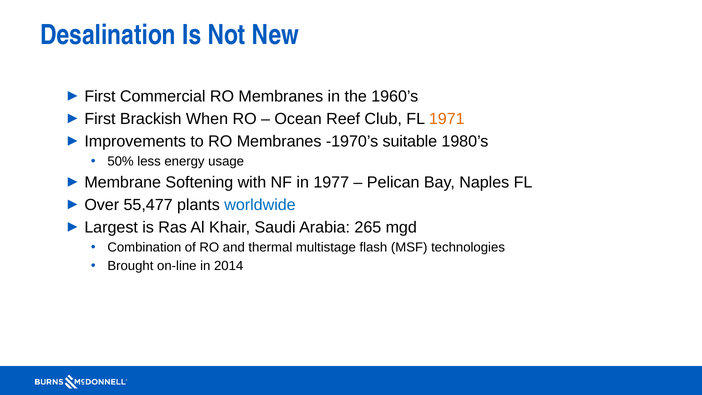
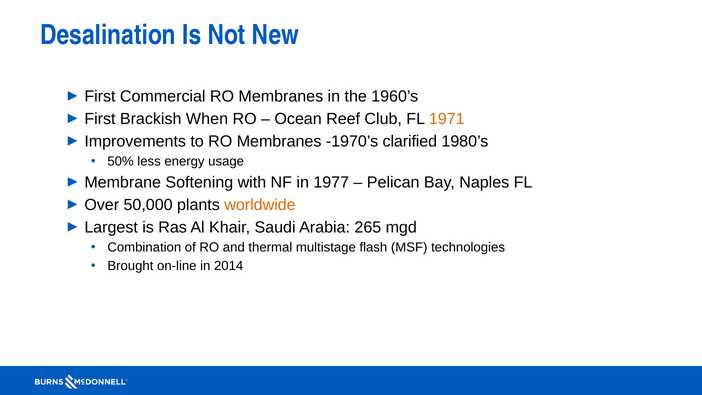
suitable: suitable -> clarified
55,477: 55,477 -> 50,000
worldwide colour: blue -> orange
